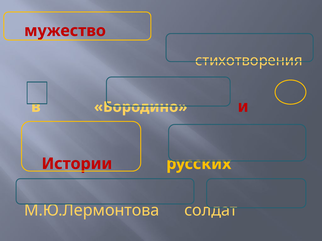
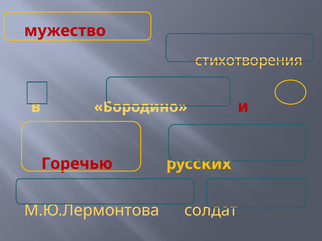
Истории: Истории -> Горечью
